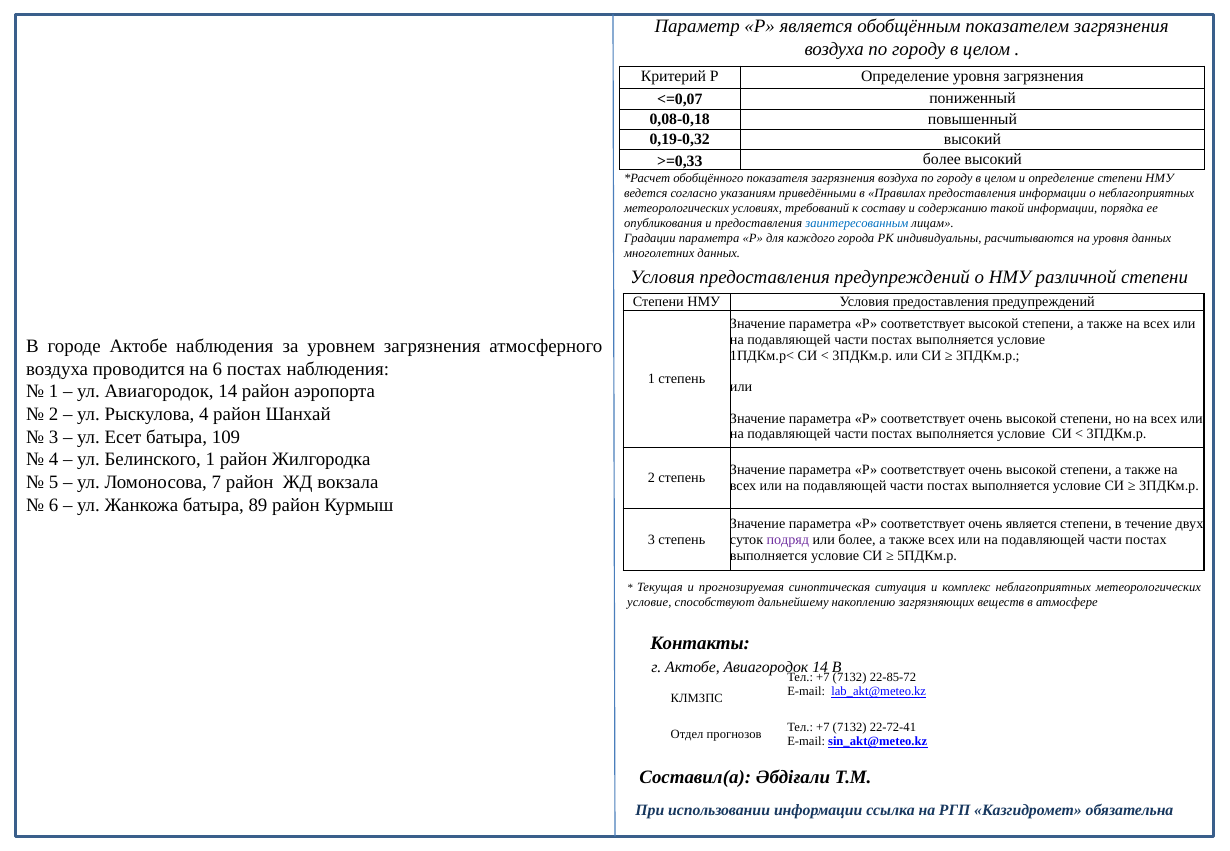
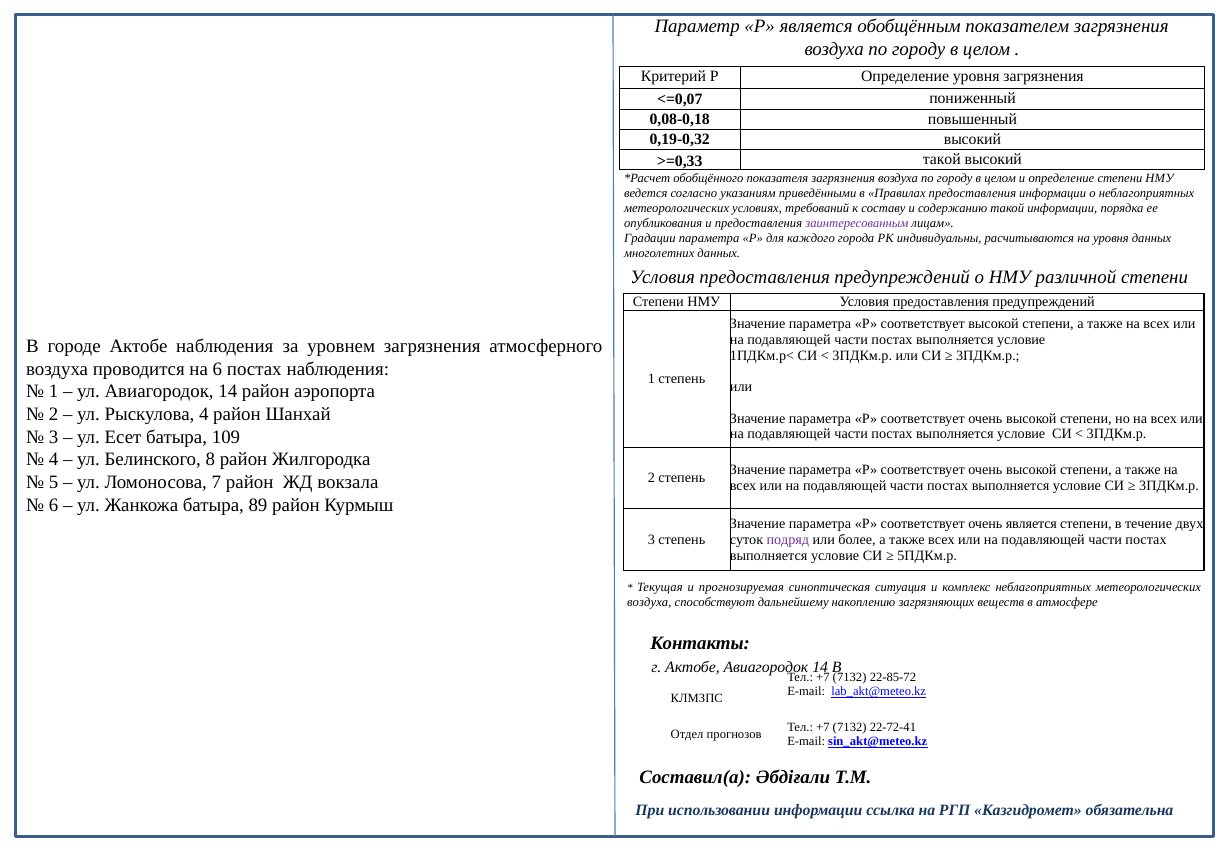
>=0,33 более: более -> такой
заинтересованным colour: blue -> purple
Белинского 1: 1 -> 8
условие at (649, 603): условие -> воздуха
